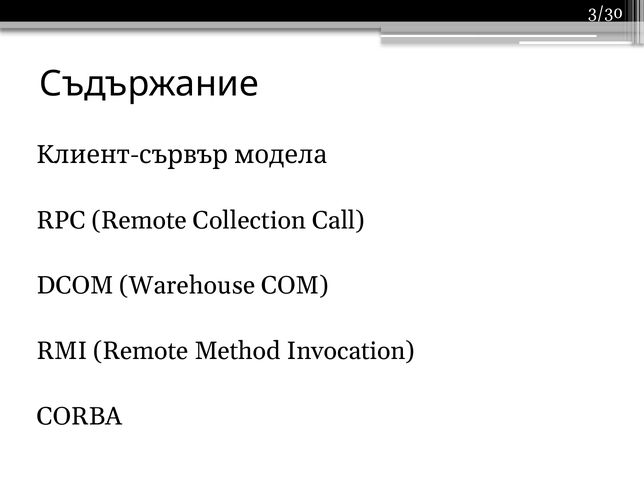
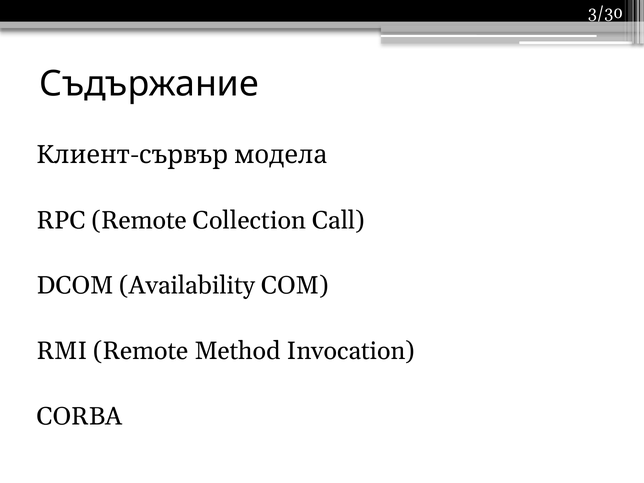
Warehouse: Warehouse -> Availability
